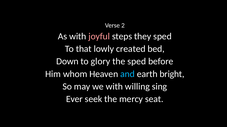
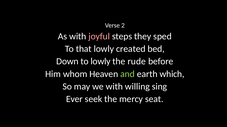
to glory: glory -> lowly
the sped: sped -> rude
and colour: light blue -> light green
bright: bright -> which
